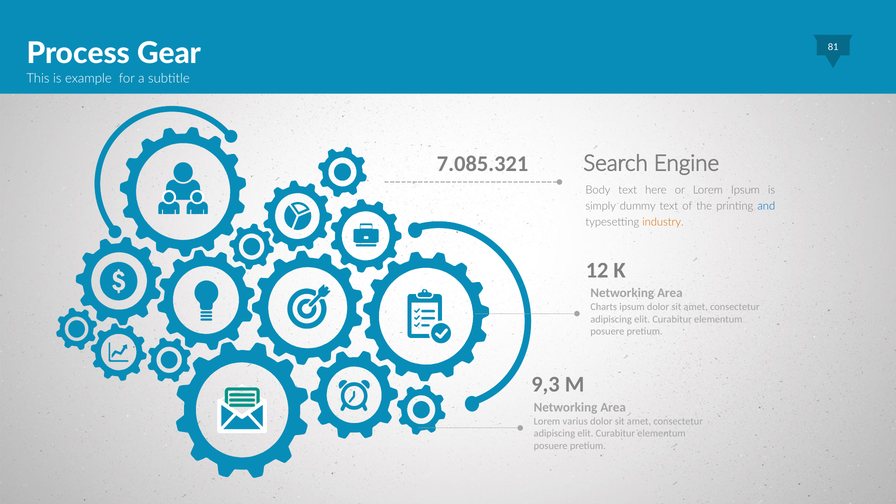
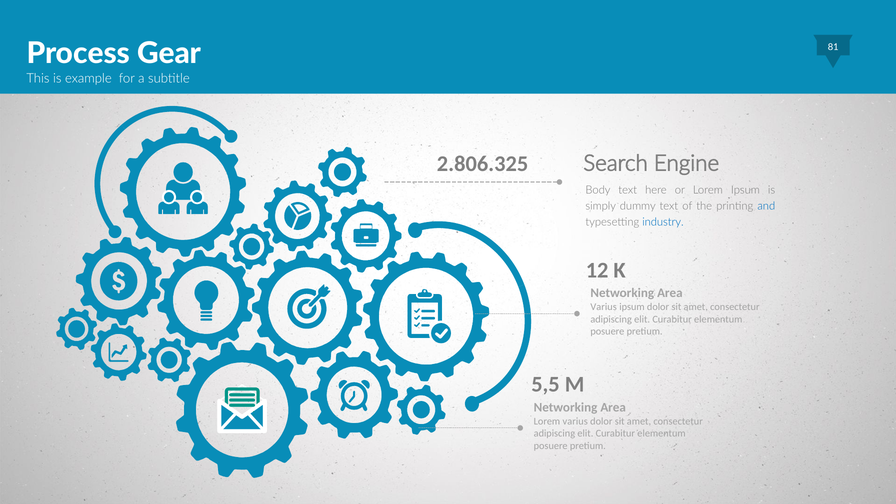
7.085.321: 7.085.321 -> 2.806.325
industry colour: orange -> blue
Charts at (604, 307): Charts -> Varius
9,3: 9,3 -> 5,5
